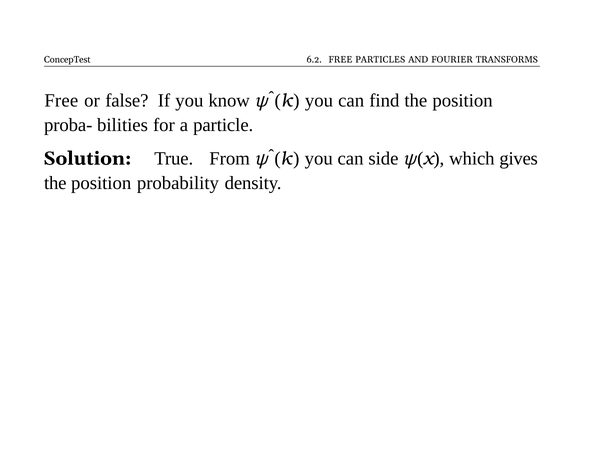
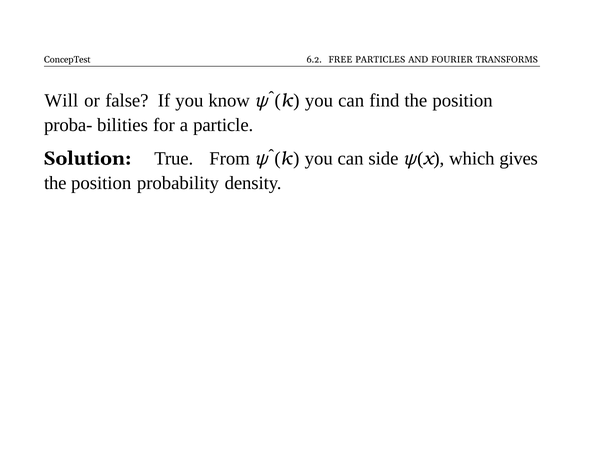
Free at (61, 101): Free -> Will
